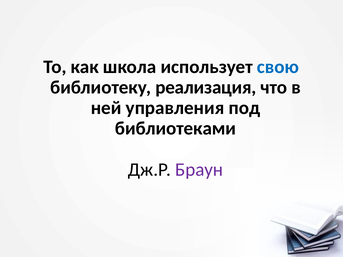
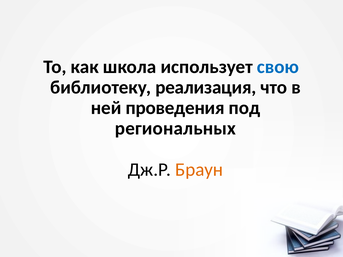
управления: управления -> проведения
библиотеками: библиотеками -> региональных
Браун colour: purple -> orange
